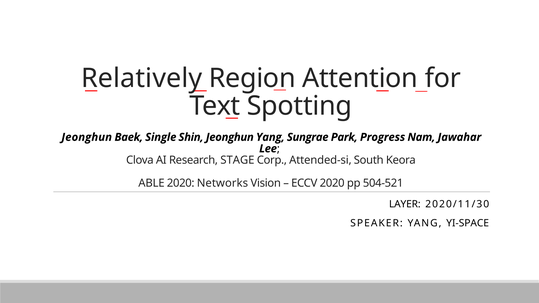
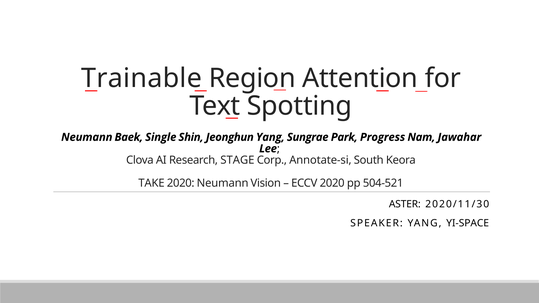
Relatively: Relatively -> Trainable
Jeonghun at (87, 137): Jeonghun -> Neumann
Attended-si: Attended-si -> Annotate-si
ABLE: ABLE -> TAKE
2020 Networks: Networks -> Neumann
LAYER: LAYER -> ASTER
